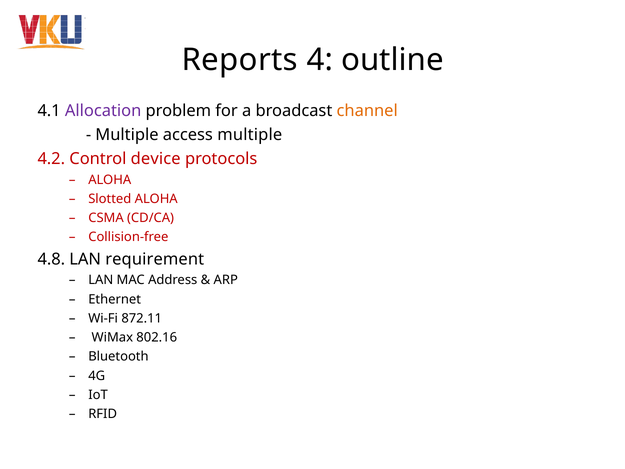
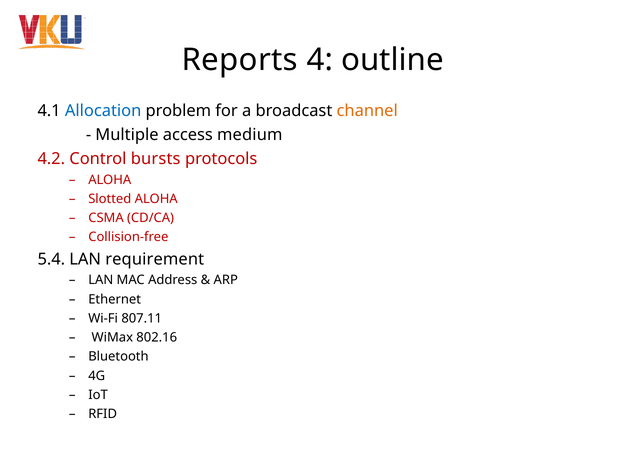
Allocation colour: purple -> blue
access multiple: multiple -> medium
device: device -> bursts
4.8: 4.8 -> 5.4
872.11: 872.11 -> 807.11
